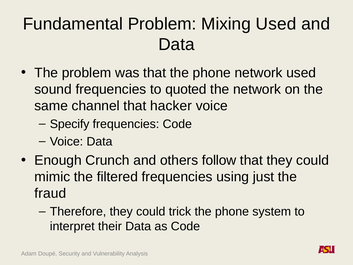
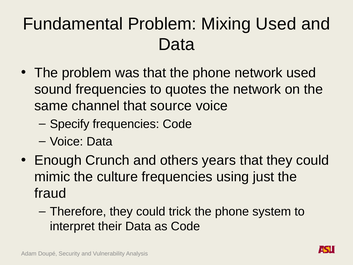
quoted: quoted -> quotes
hacker: hacker -> source
follow: follow -> years
filtered: filtered -> culture
